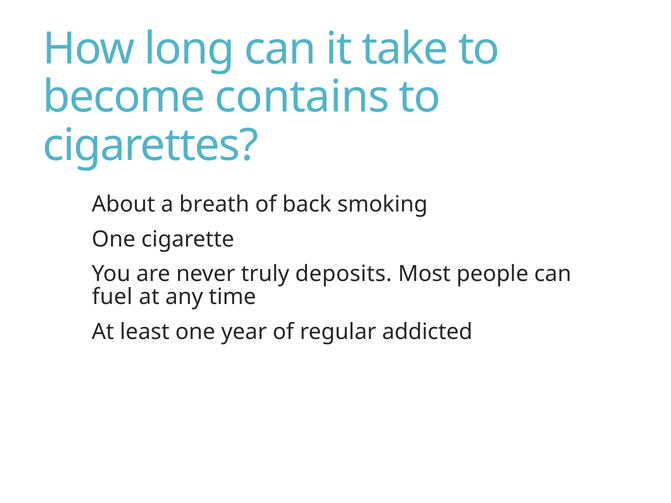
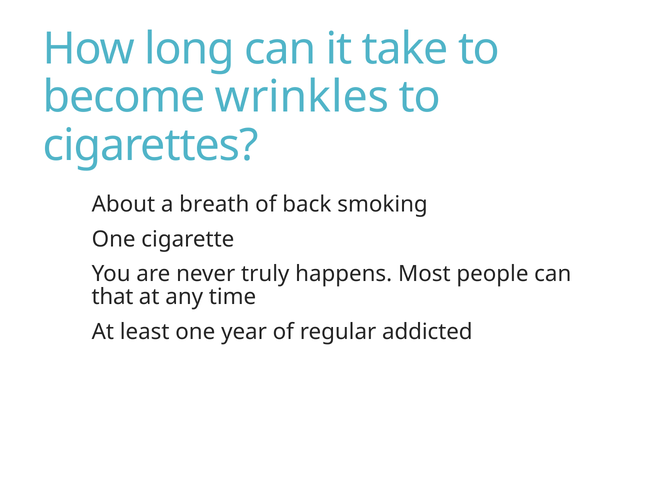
contains: contains -> wrinkles
deposits: deposits -> happens
fuel: fuel -> that
